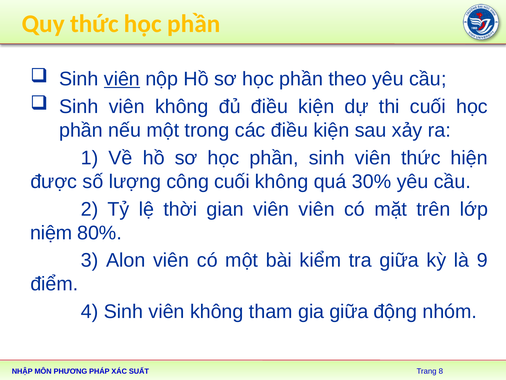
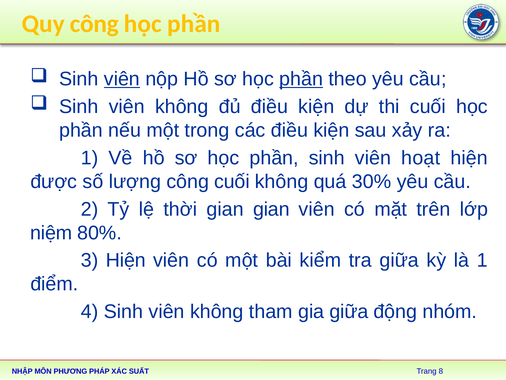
Quy thức: thức -> công
phần at (301, 79) underline: none -> present
viên thức: thức -> hoạt
gian viên: viên -> gian
3 Alon: Alon -> Hiện
là 9: 9 -> 1
